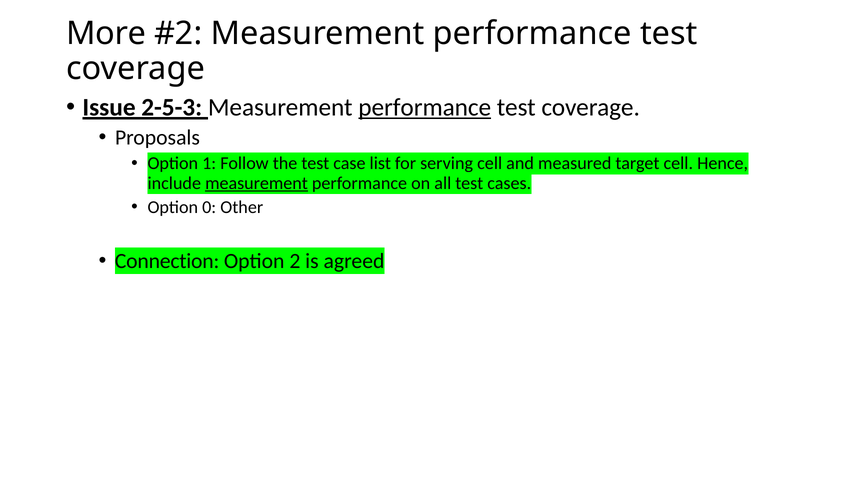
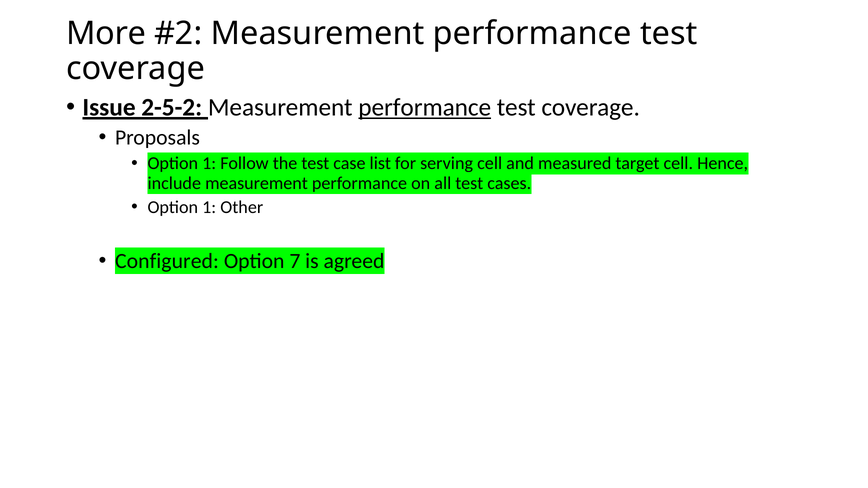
2-5-3: 2-5-3 -> 2-5-2
measurement at (256, 183) underline: present -> none
0 at (209, 207): 0 -> 1
Connection: Connection -> Configured
2: 2 -> 7
